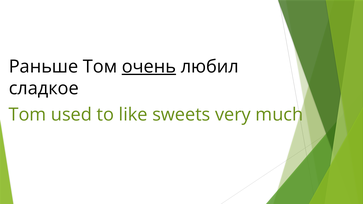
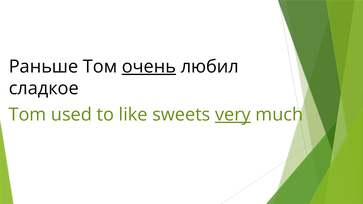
very underline: none -> present
